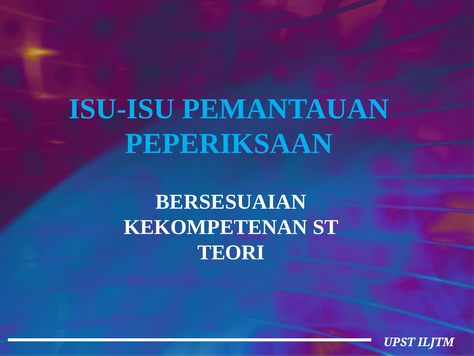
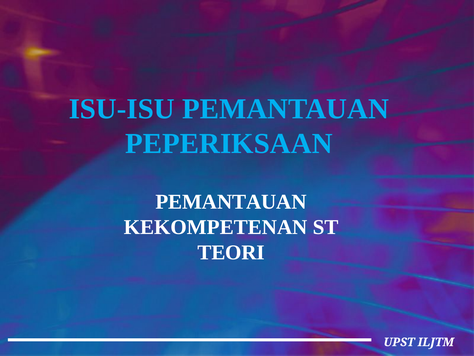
BERSESUAIAN at (231, 202): BERSESUAIAN -> PEMANTAUAN
